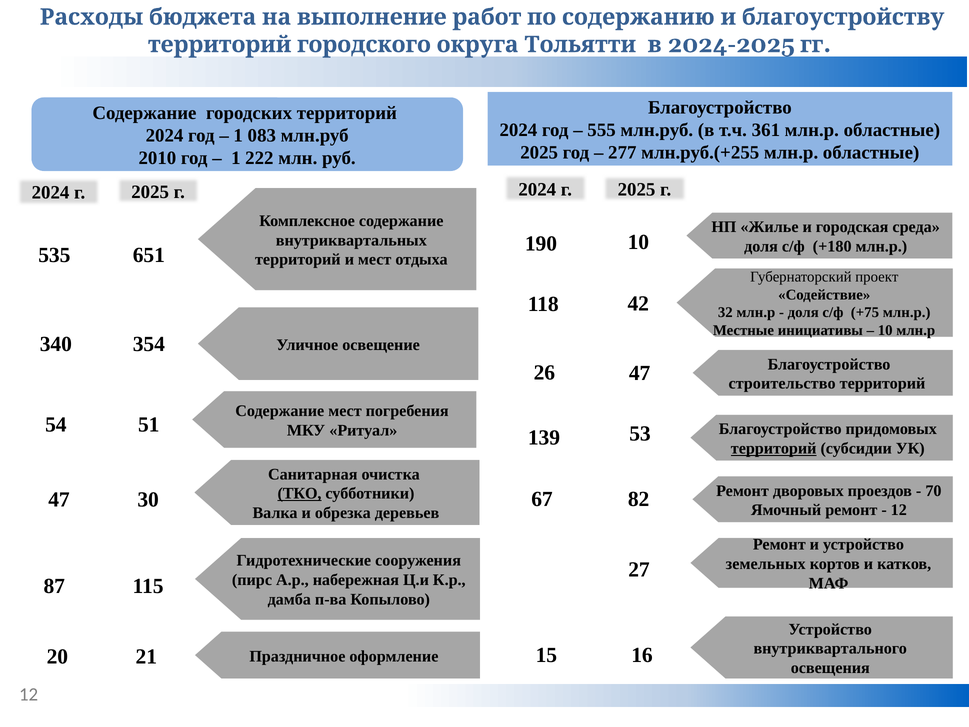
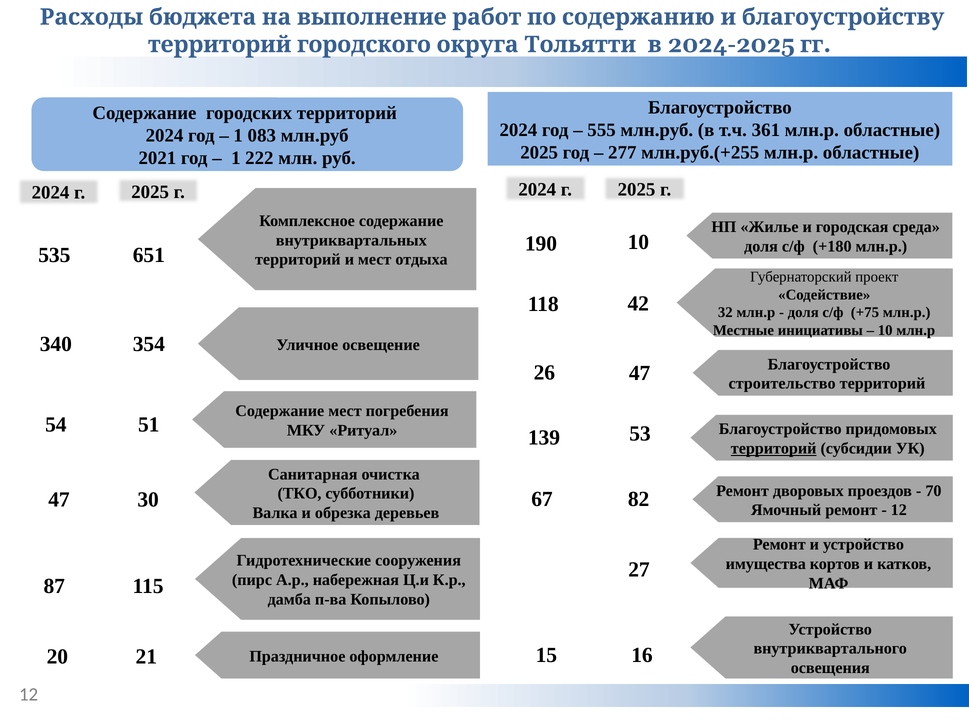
2010: 2010 -> 2021
ТКО underline: present -> none
земельных: земельных -> имущества
